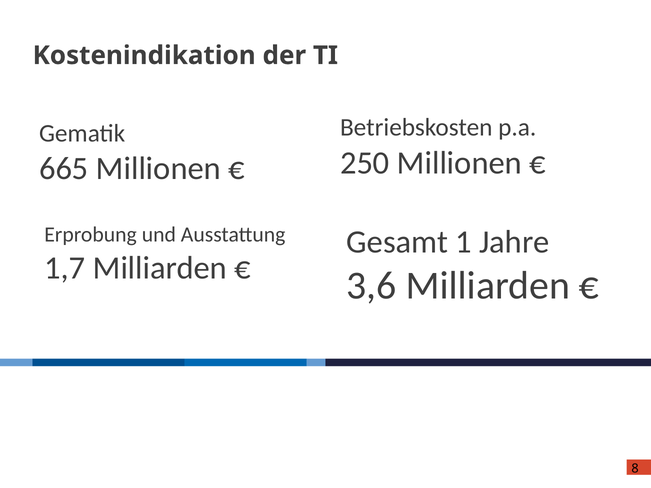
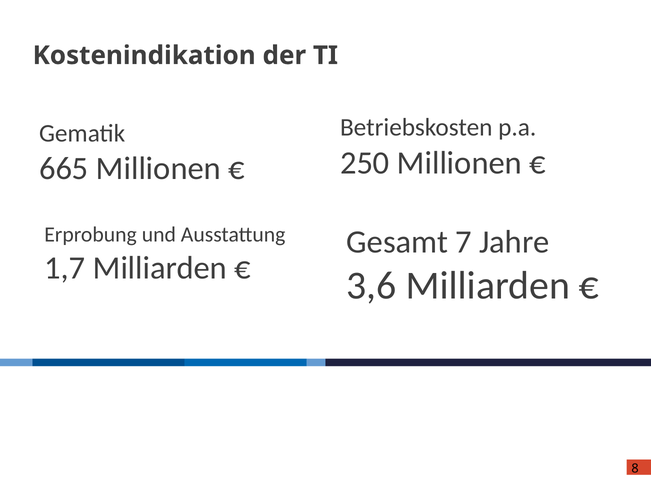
1: 1 -> 7
